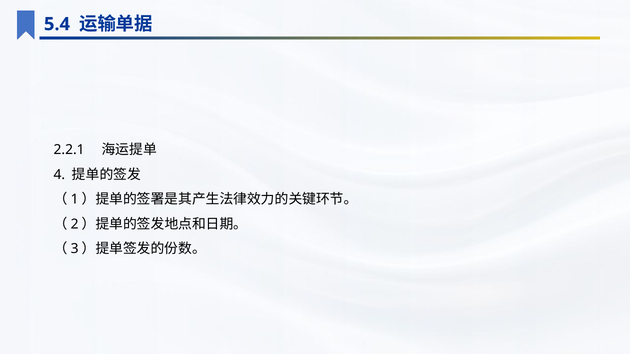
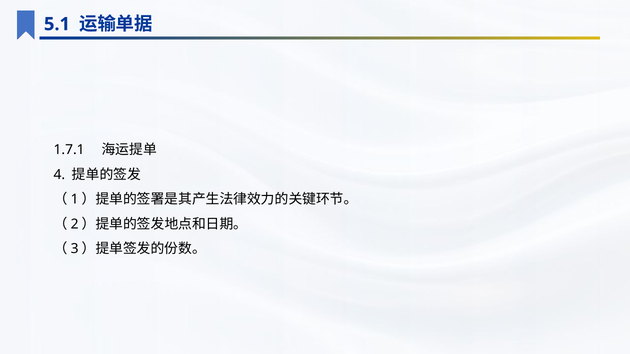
5.4: 5.4 -> 5.1
2.2.1: 2.2.1 -> 1.7.1
